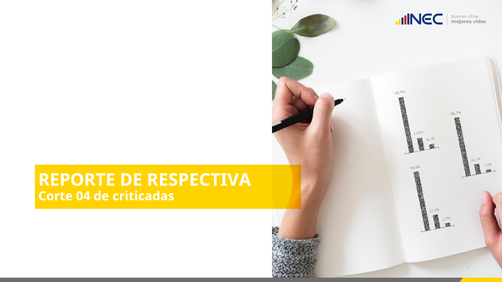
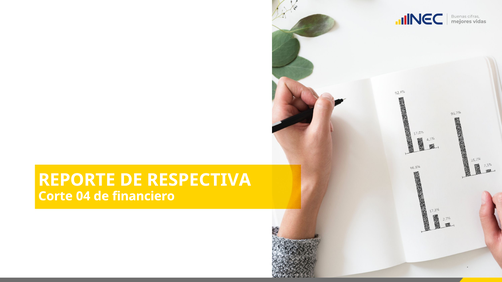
criticadas: criticadas -> financiero
